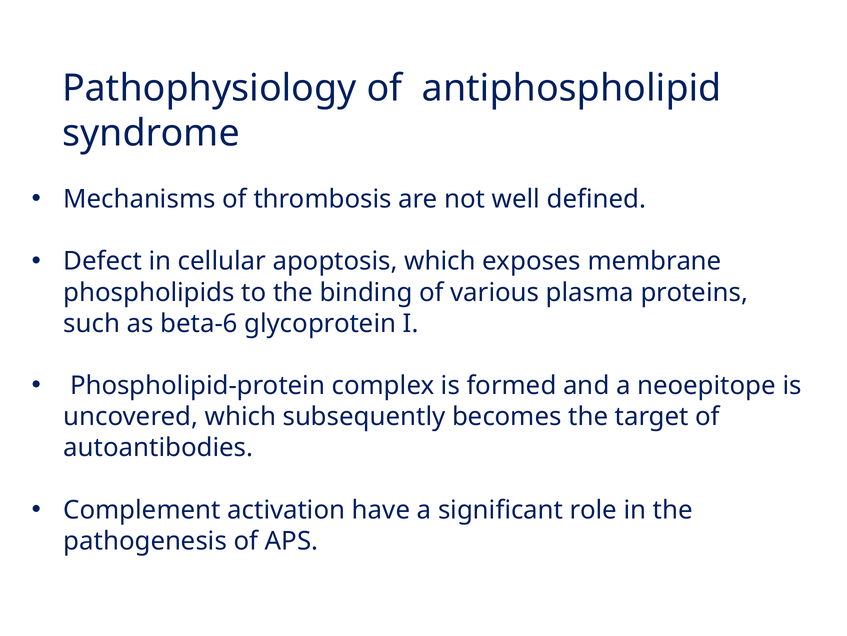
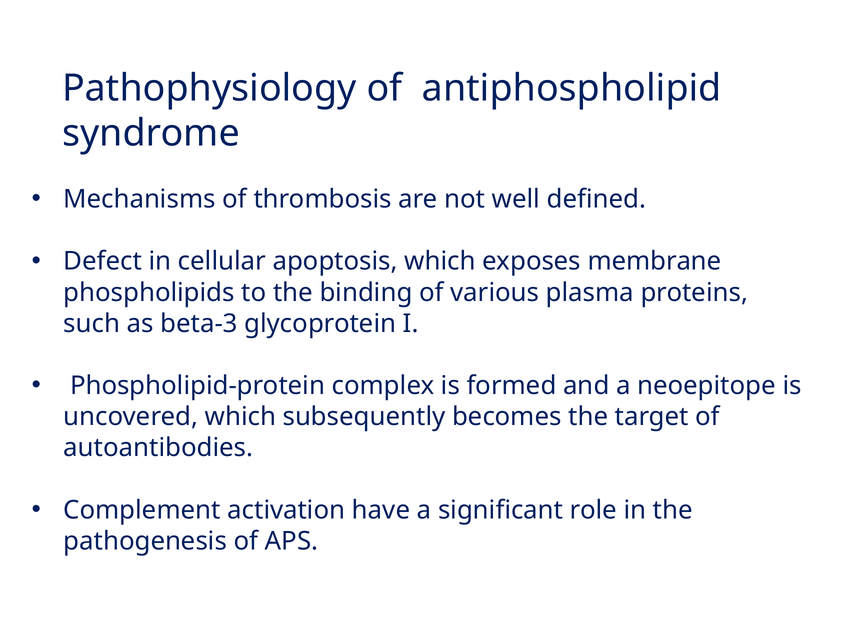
beta-6: beta-6 -> beta-3
